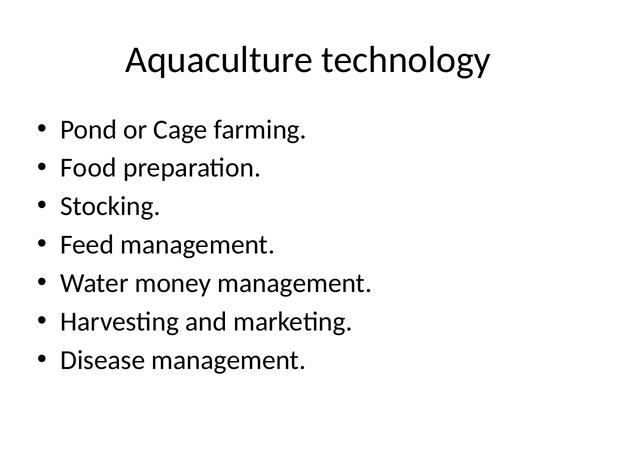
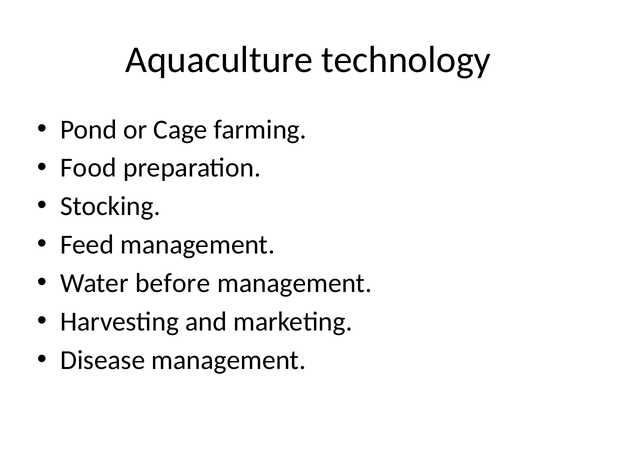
money: money -> before
